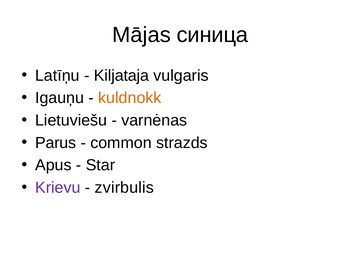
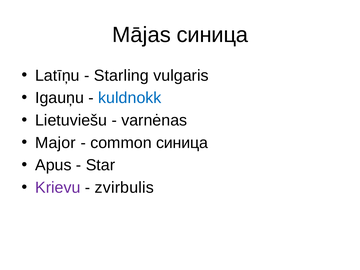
Kiljataja: Kiljataja -> Starling
kuldnokk colour: orange -> blue
Parus: Parus -> Major
common strazds: strazds -> синица
